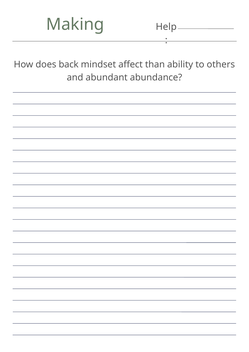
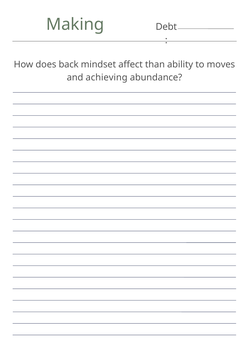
Help: Help -> Debt
others: others -> moves
abundant: abundant -> achieving
